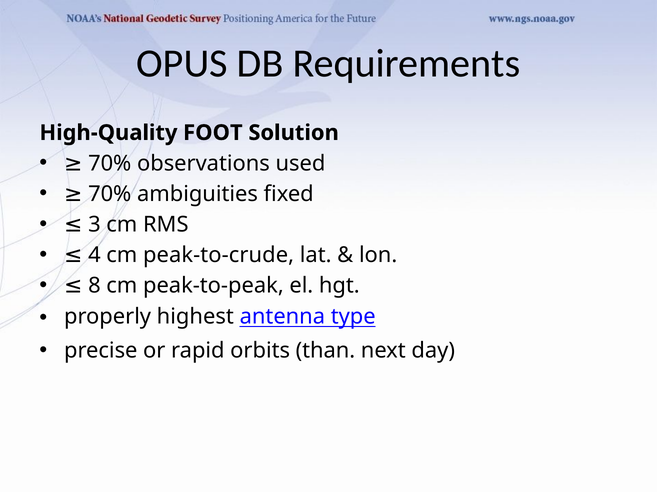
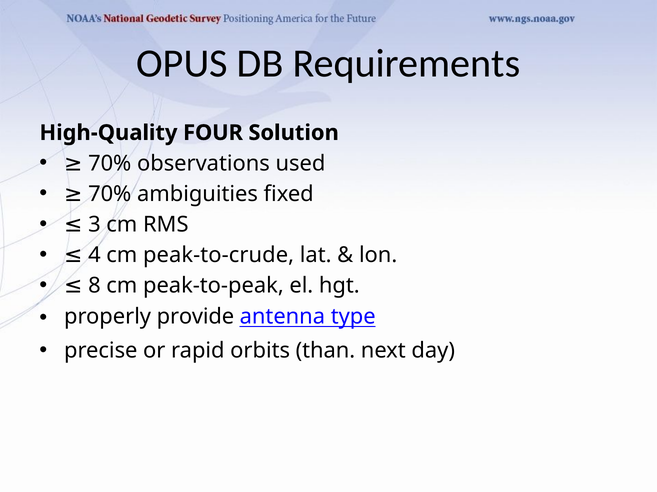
FOOT: FOOT -> FOUR
highest: highest -> provide
